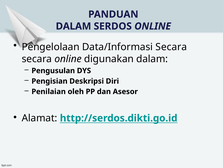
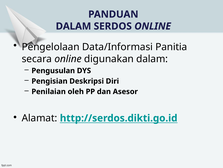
Data/Informasi Secara: Secara -> Panitia
